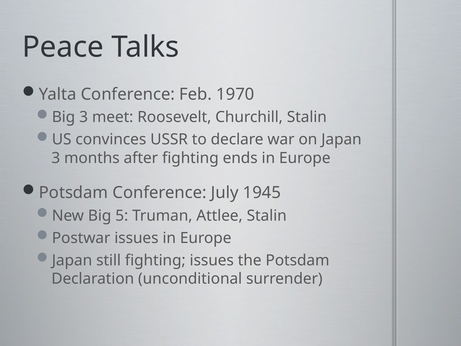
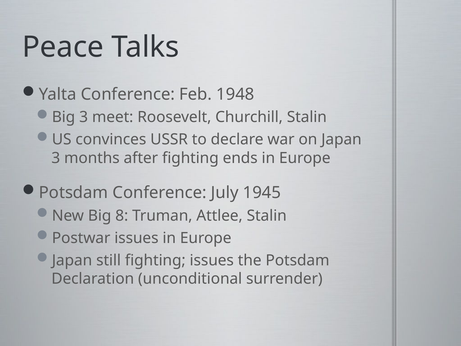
1970: 1970 -> 1948
5: 5 -> 8
